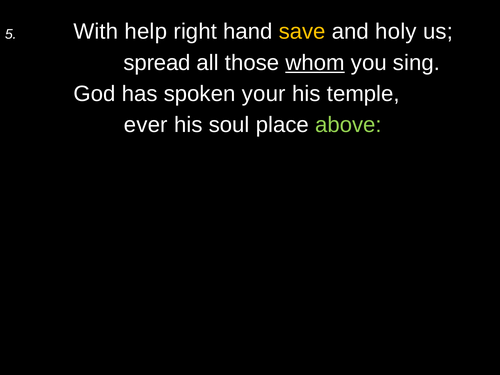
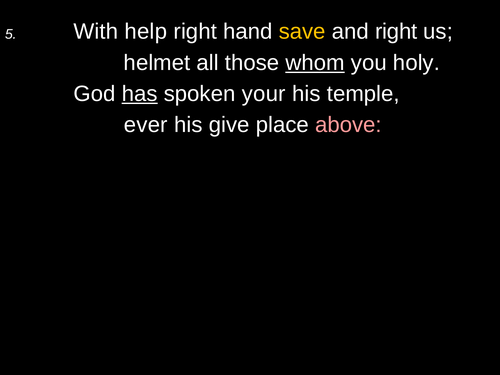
and holy: holy -> right
spread: spread -> helmet
sing: sing -> holy
has underline: none -> present
soul: soul -> give
above colour: light green -> pink
